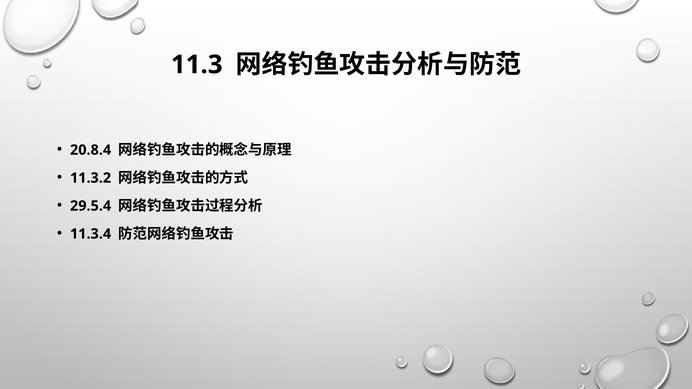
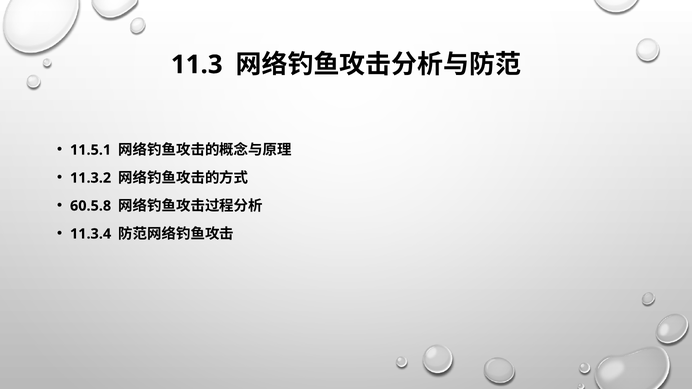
20.8.4: 20.8.4 -> 11.5.1
29.5.4: 29.5.4 -> 60.5.8
